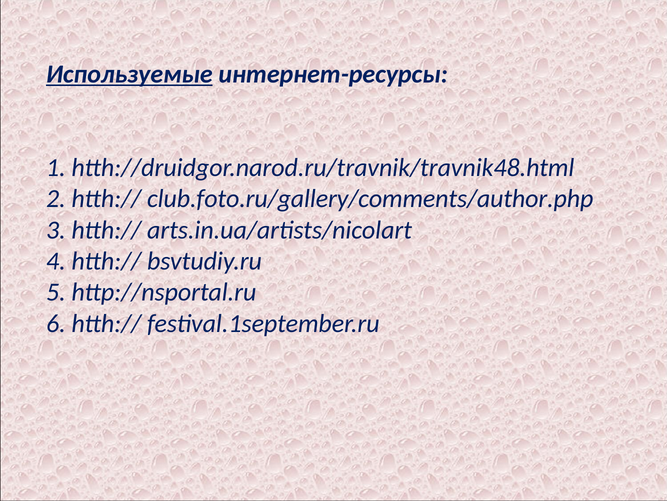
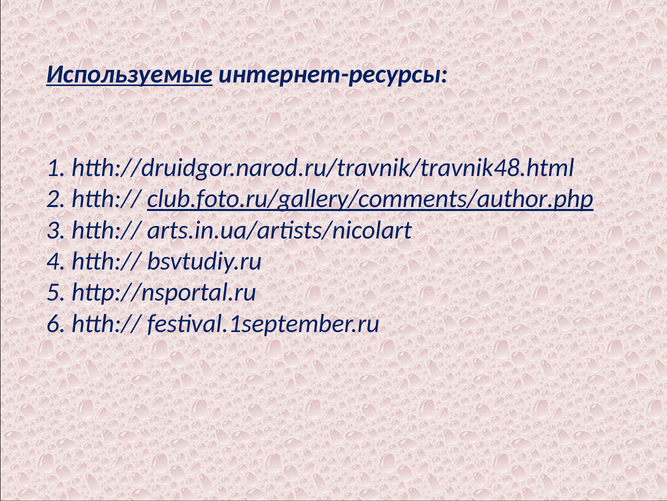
club.foto.ru/gallery/comments/author.php underline: none -> present
